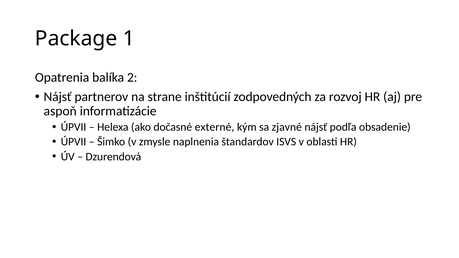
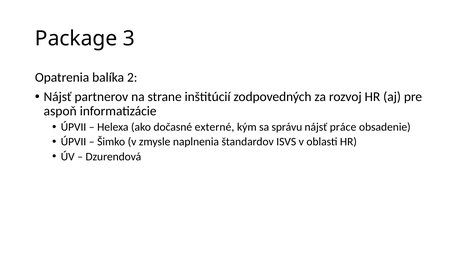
1: 1 -> 3
zjavné: zjavné -> správu
podľa: podľa -> práce
